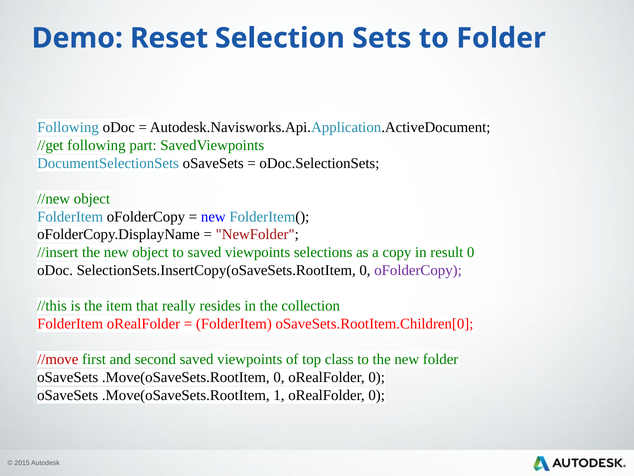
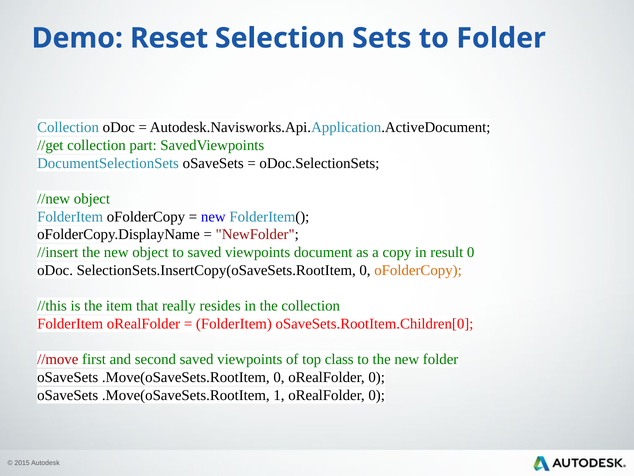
Following at (68, 127): Following -> Collection
//get following: following -> collection
selections: selections -> document
oFolderCopy at (418, 270) colour: purple -> orange
